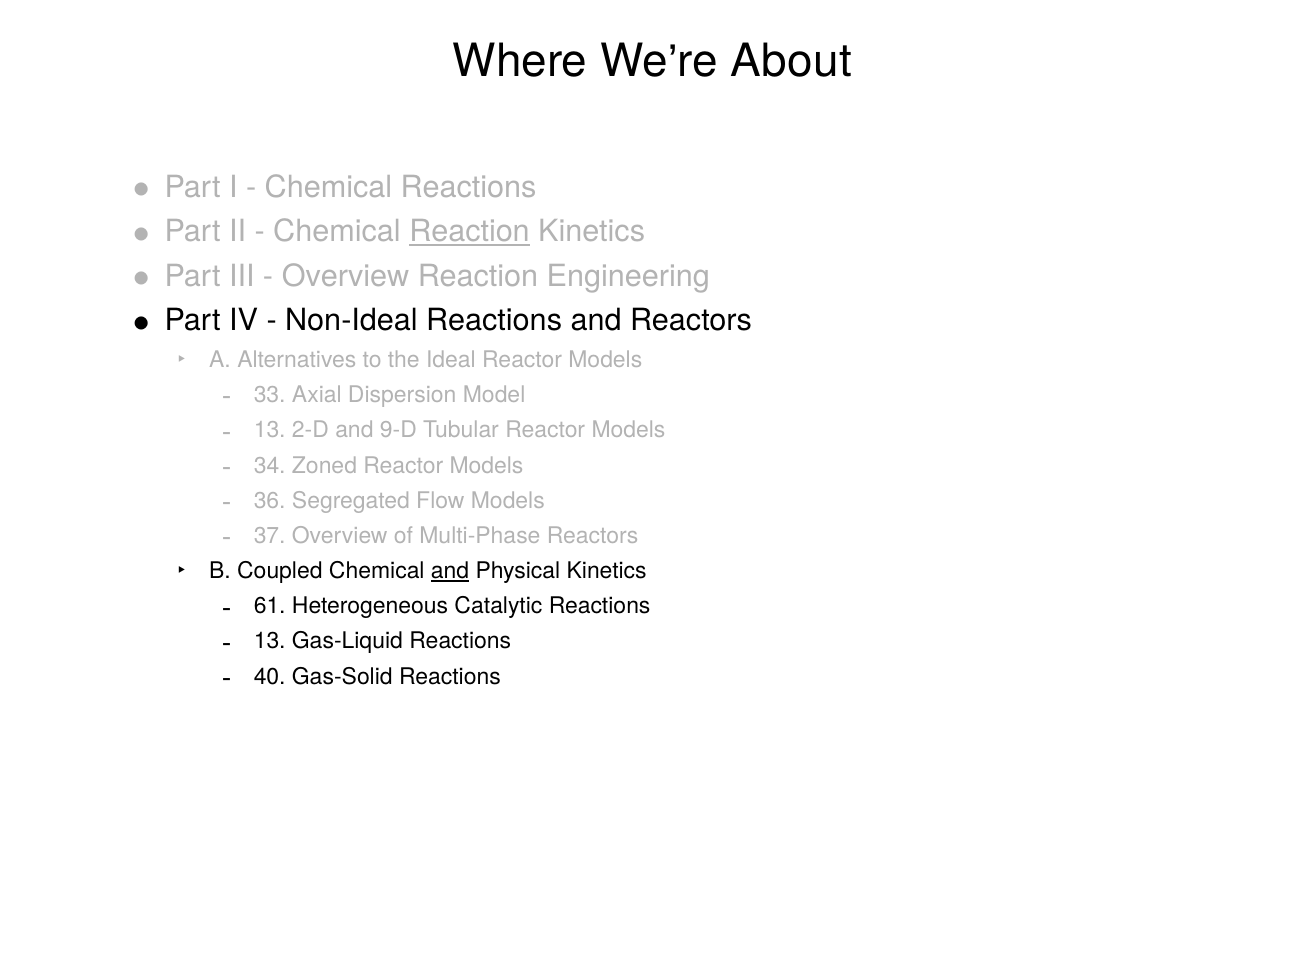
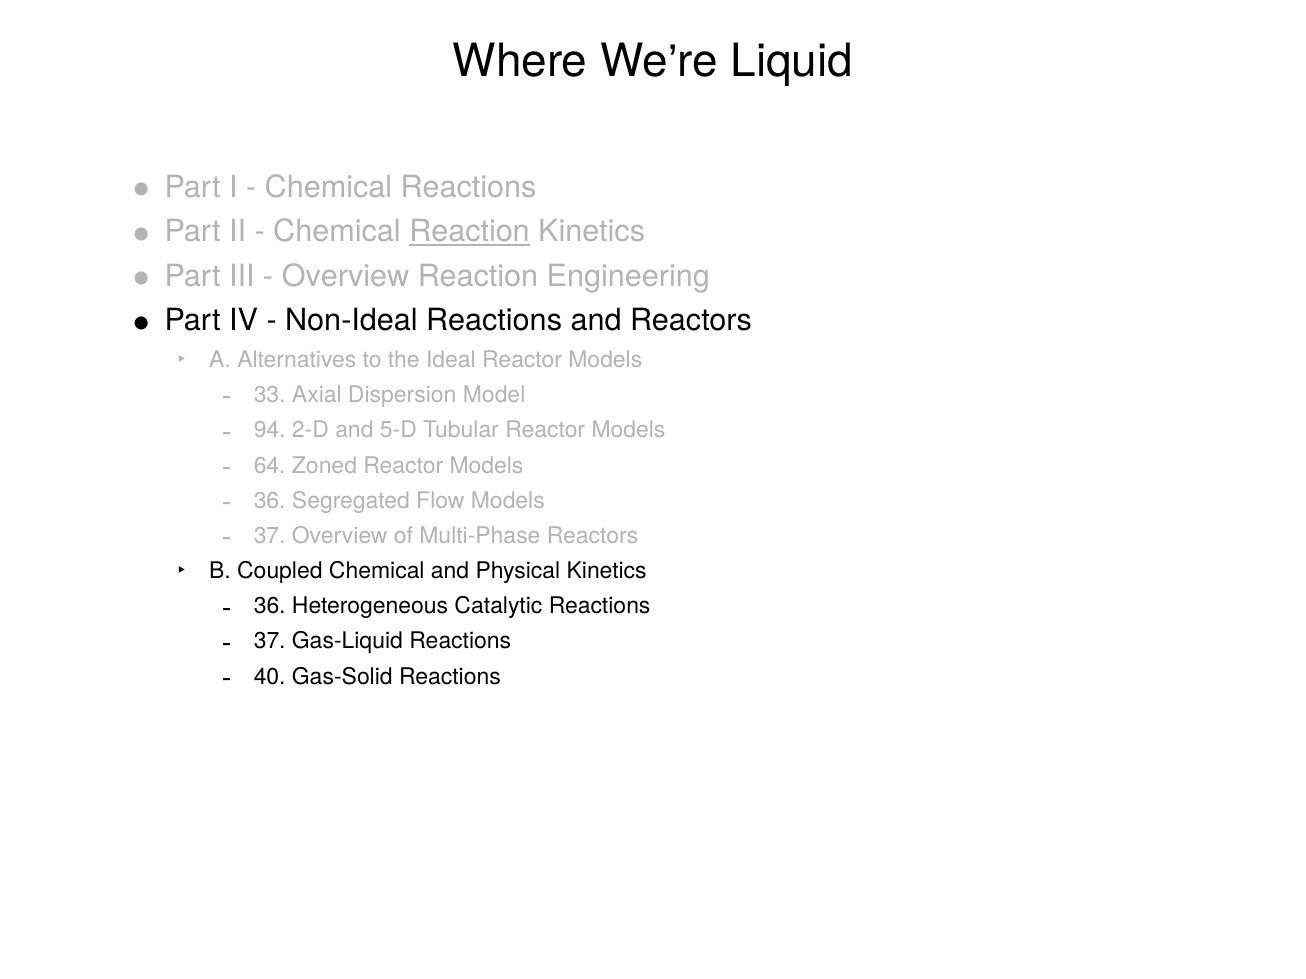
About: About -> Liquid
13 at (270, 430): 13 -> 94
9-D: 9-D -> 5-D
34: 34 -> 64
and at (450, 571) underline: present -> none
61 at (270, 607): 61 -> 36
13 at (270, 642): 13 -> 37
